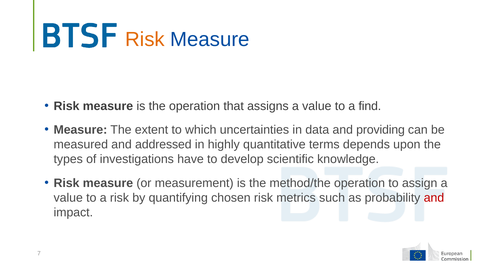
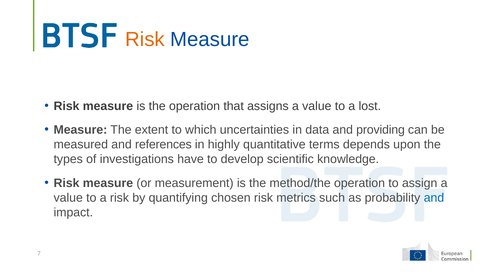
find: find -> lost
addressed: addressed -> references
and at (434, 198) colour: red -> blue
